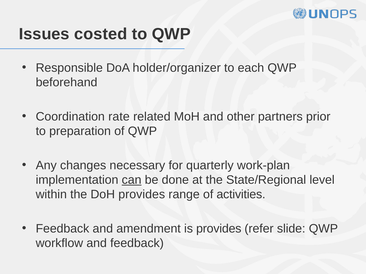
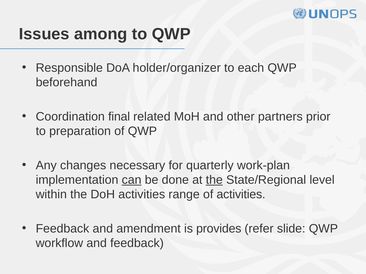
costed: costed -> among
rate: rate -> final
the at (214, 180) underline: none -> present
DoH provides: provides -> activities
